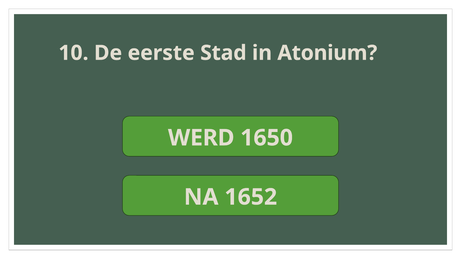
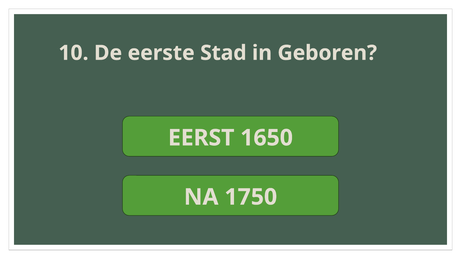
Atonium: Atonium -> Geboren
WERD: WERD -> EERST
1652: 1652 -> 1750
